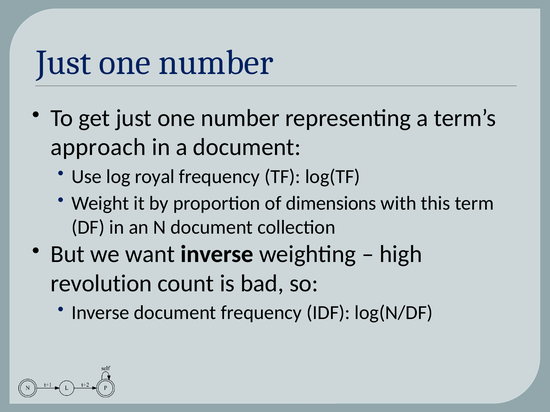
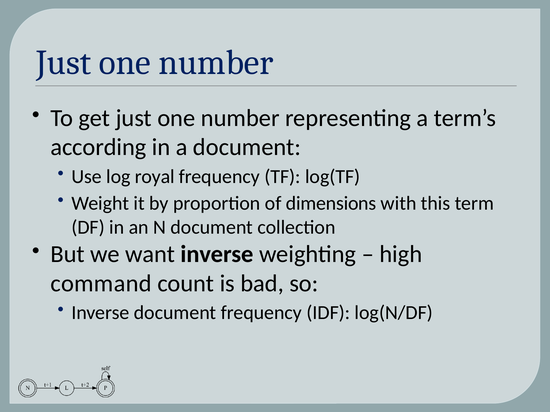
approach: approach -> according
revolution: revolution -> command
